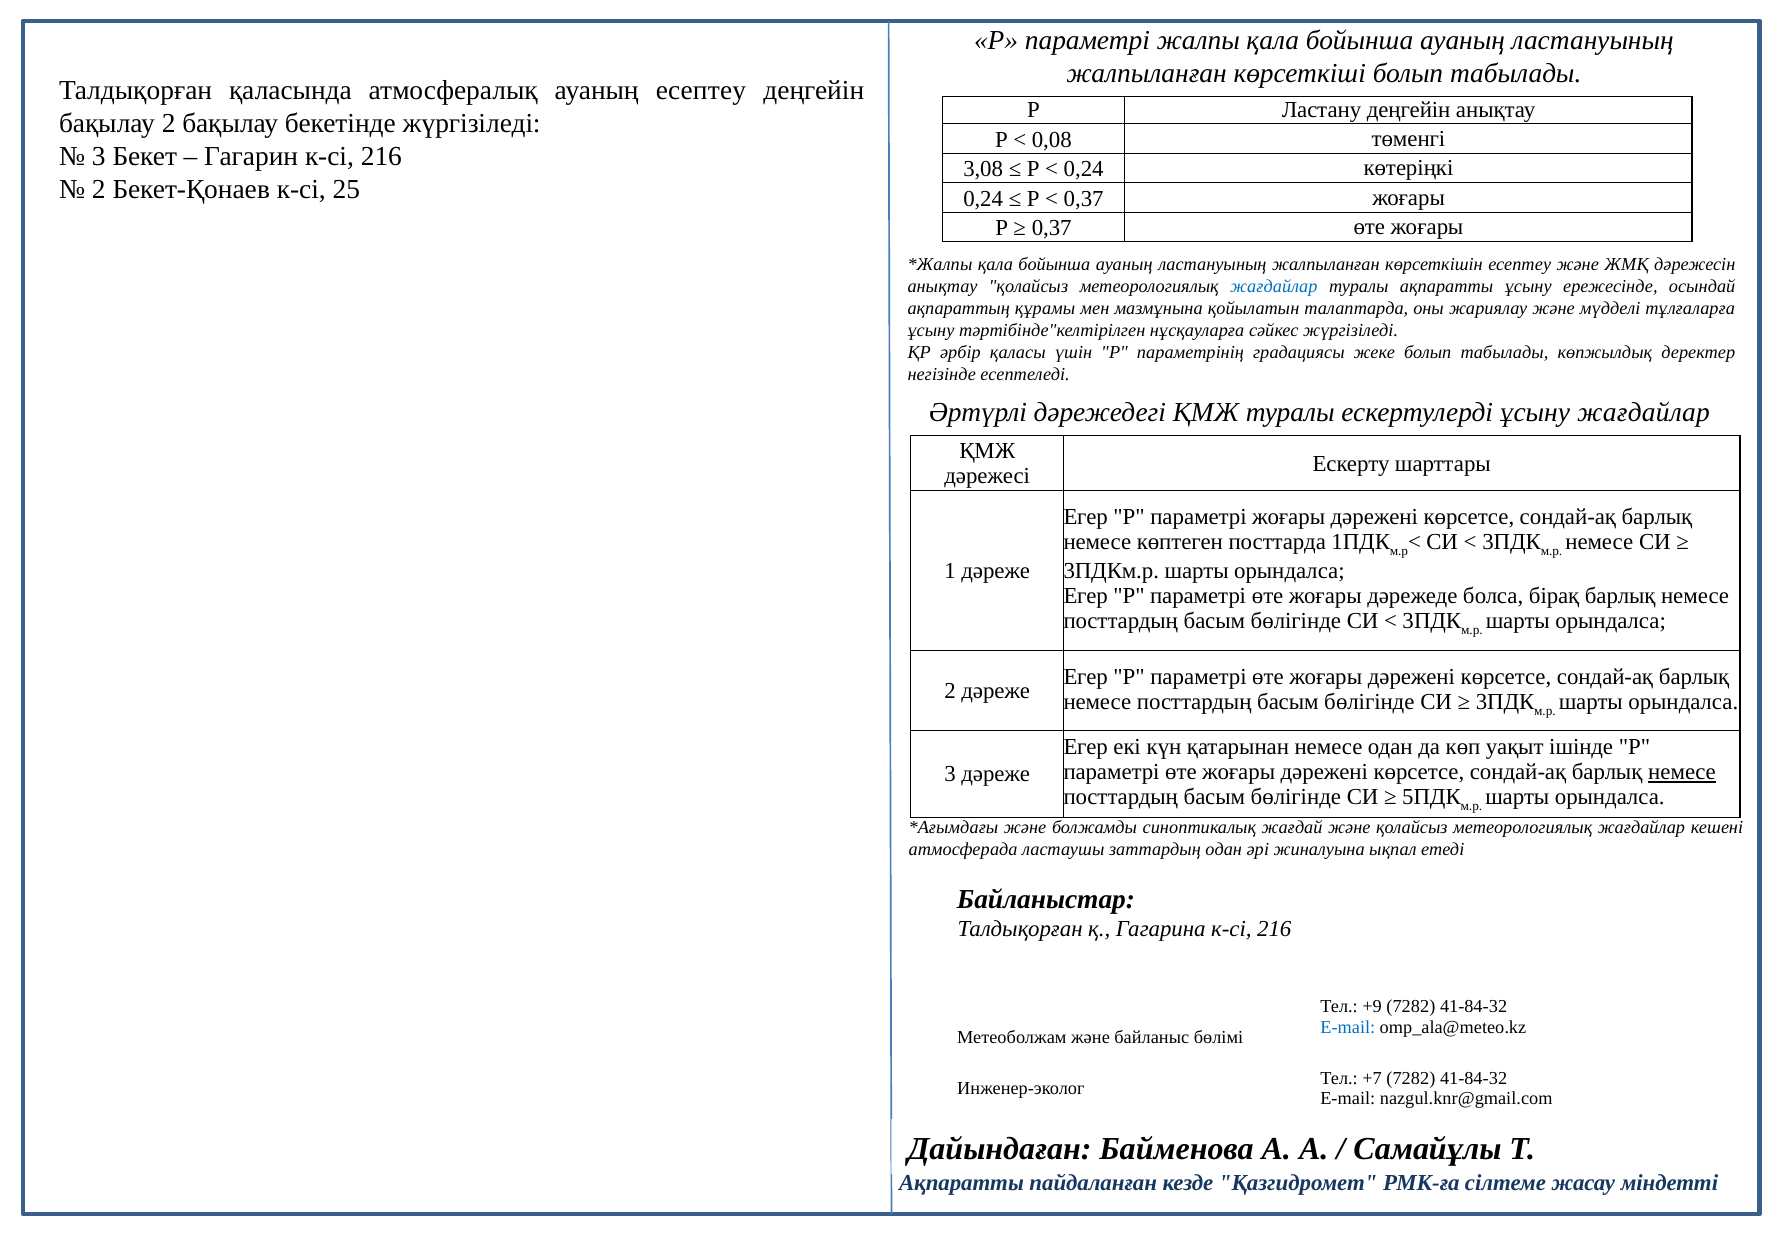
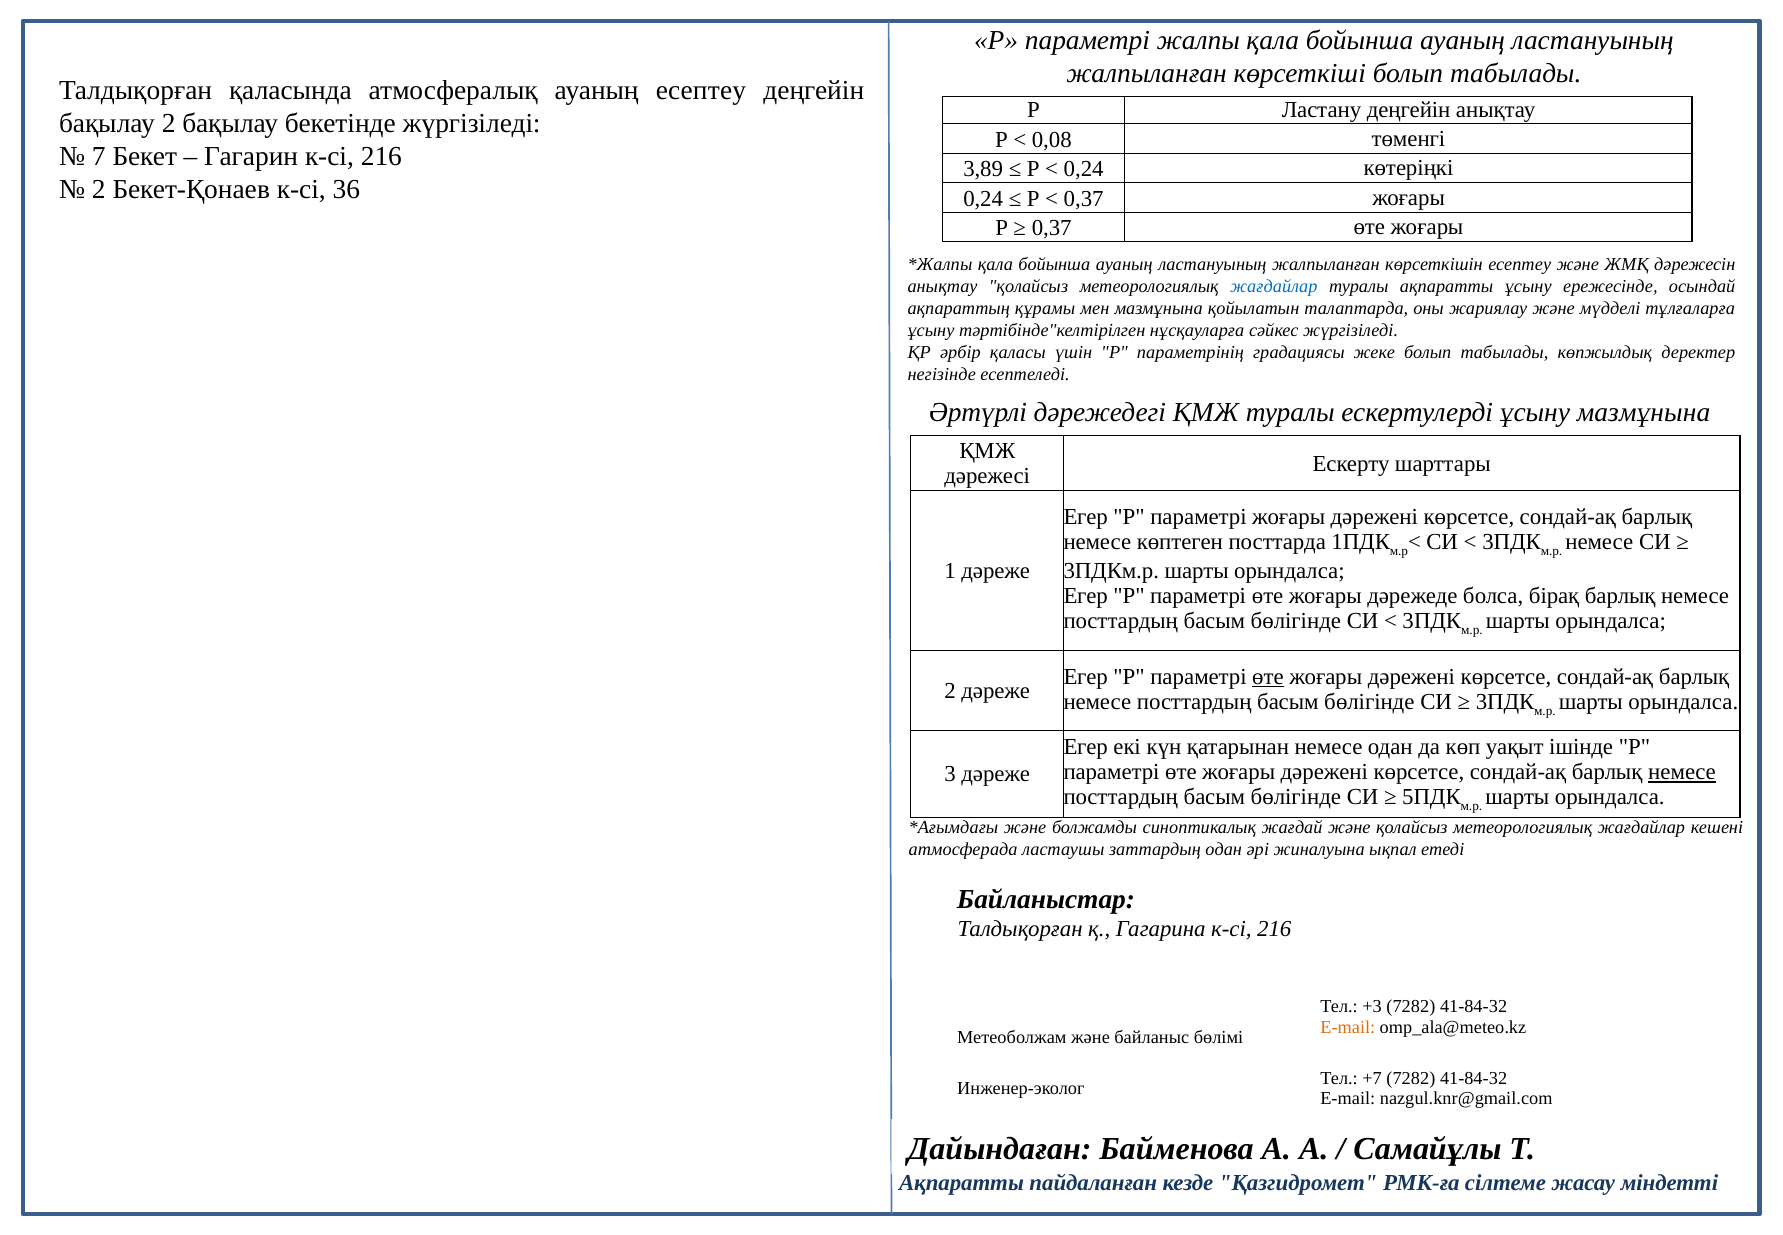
3 at (99, 157): 3 -> 7
3,08: 3,08 -> 3,89
25: 25 -> 36
ұсыну жағдайлар: жағдайлар -> мазмұнына
өте at (1268, 676) underline: none -> present
+9: +9 -> +3
E-mail at (1348, 1027) colour: blue -> orange
